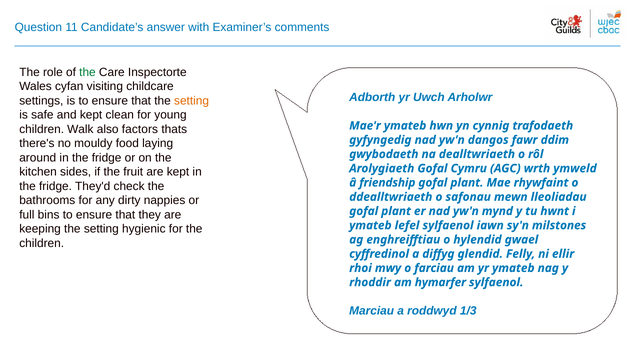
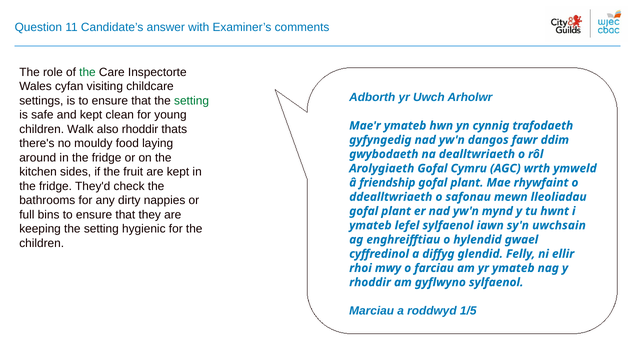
setting at (192, 101) colour: orange -> green
also factors: factors -> rhoddir
milstones: milstones -> uwchsain
hymarfer: hymarfer -> gyflwyno
1/3: 1/3 -> 1/5
